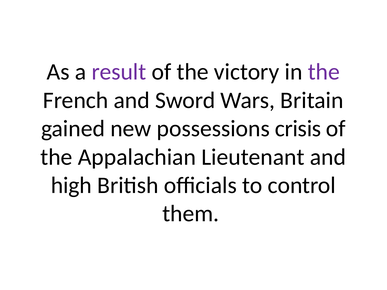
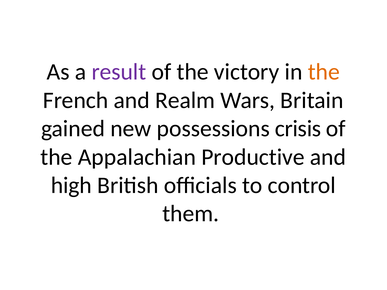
the at (324, 72) colour: purple -> orange
Sword: Sword -> Realm
Lieutenant: Lieutenant -> Productive
